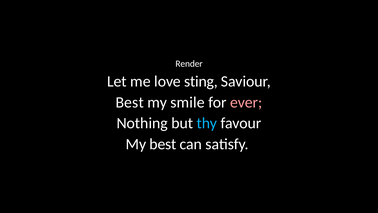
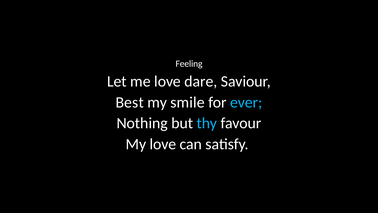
Render: Render -> Feeling
sting: sting -> dare
ever colour: pink -> light blue
My best: best -> love
